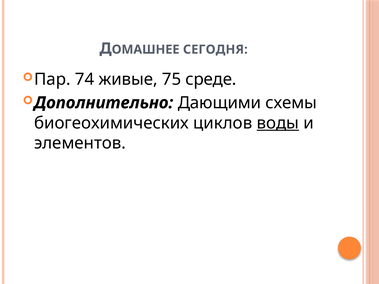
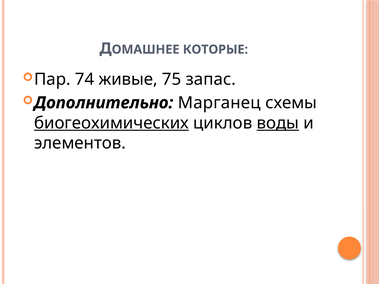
СЕГОДНЯ: СЕГОДНЯ -> КОТОРЫЕ
среде: среде -> запас
Дающими: Дающими -> Марганец
биогеохимических underline: none -> present
